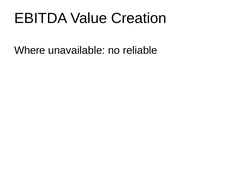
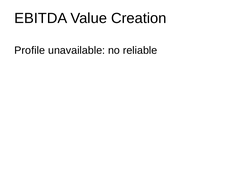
Where: Where -> Profile
